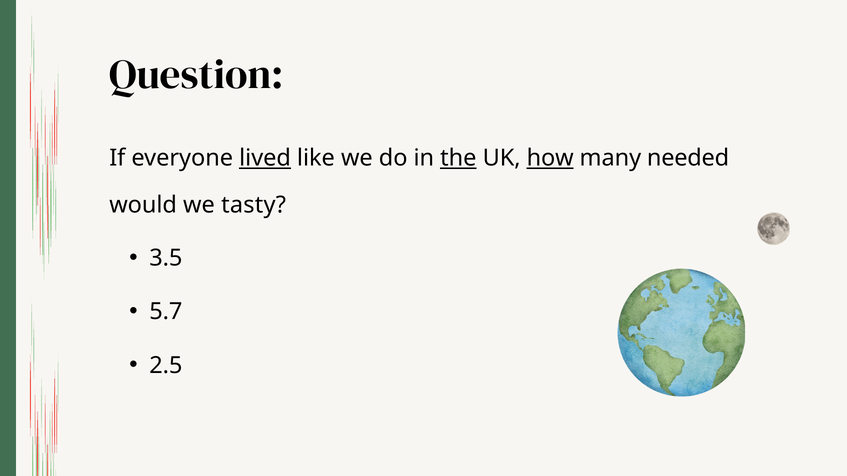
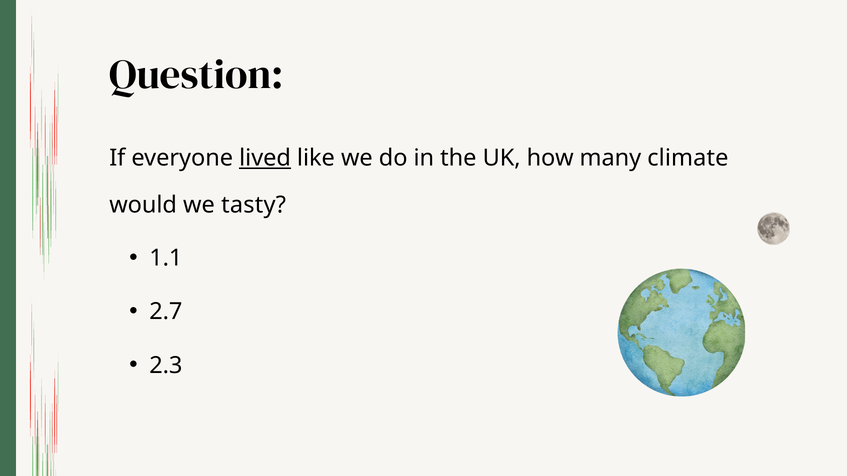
the underline: present -> none
how underline: present -> none
needed: needed -> climate
3.5: 3.5 -> 1.1
5.7: 5.7 -> 2.7
2.5: 2.5 -> 2.3
